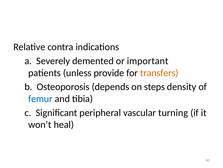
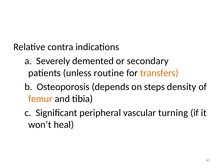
important: important -> secondary
provide: provide -> routine
femur colour: blue -> orange
